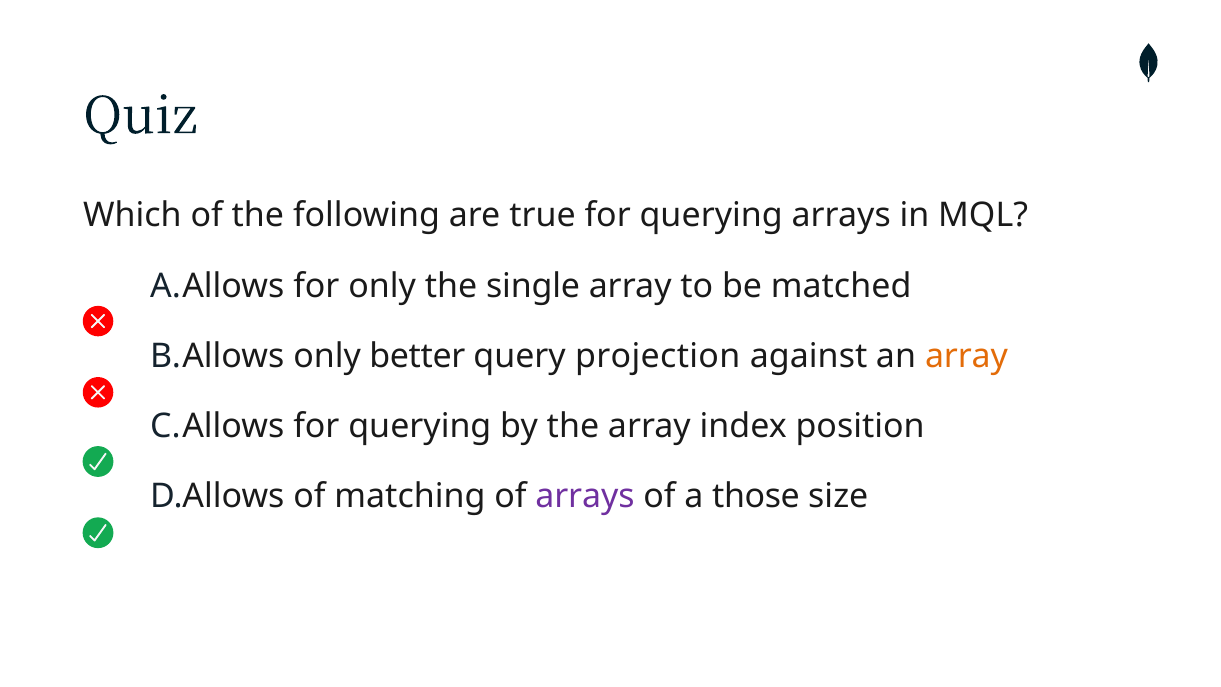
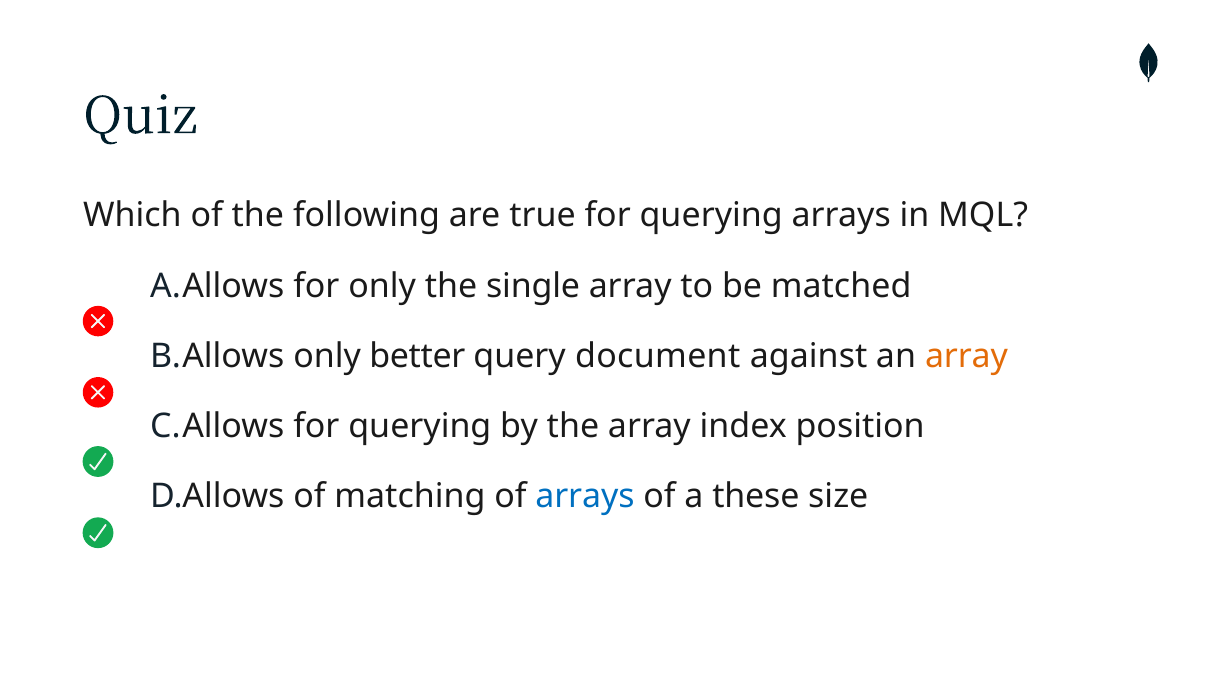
projection: projection -> document
arrays at (585, 496) colour: purple -> blue
those: those -> these
